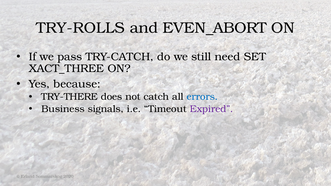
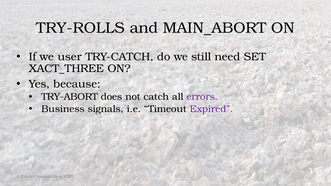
EVEN_ABORT: EVEN_ABORT -> MAIN_ABORT
pass: pass -> user
TRY-THERE: TRY-THERE -> TRY-ABORT
errors colour: blue -> purple
